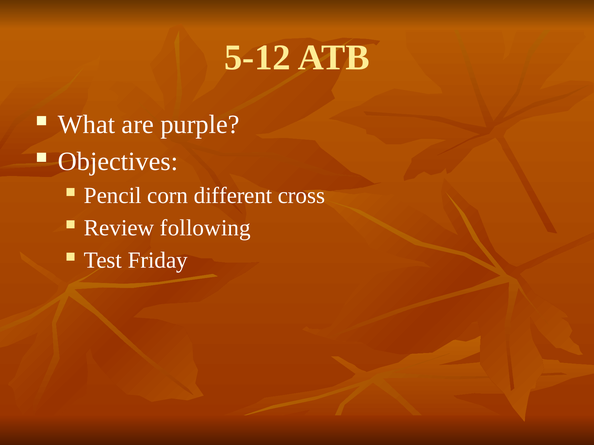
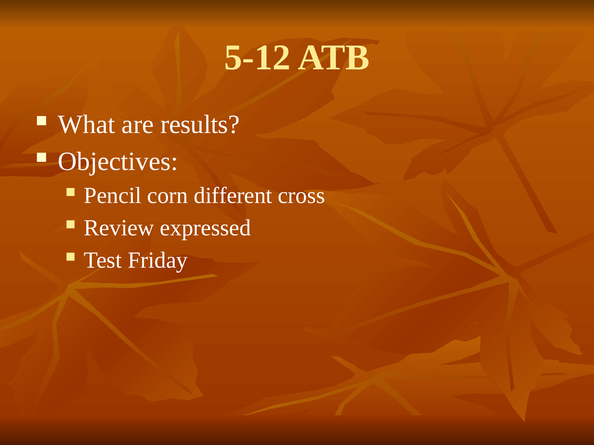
purple: purple -> results
following: following -> expressed
